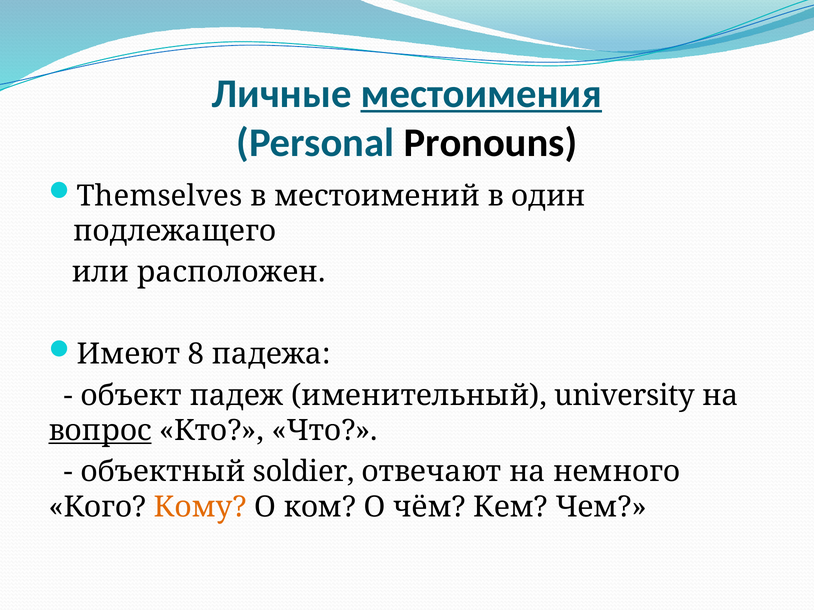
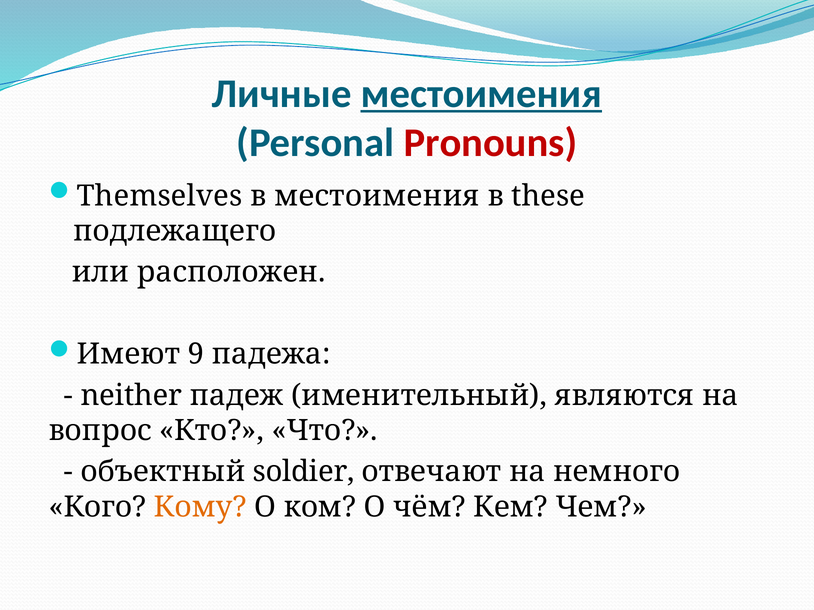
Pronouns colour: black -> red
в местоимений: местоимений -> местоимения
один: один -> these
8: 8 -> 9
объект: объект -> neither
university: university -> являются
вопрос underline: present -> none
